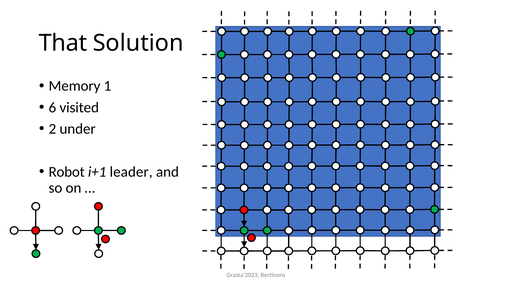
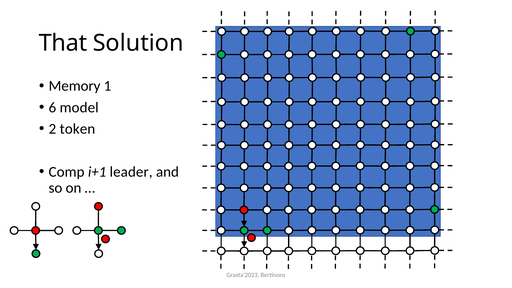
visited: visited -> model
under: under -> token
Robot: Robot -> Comp
